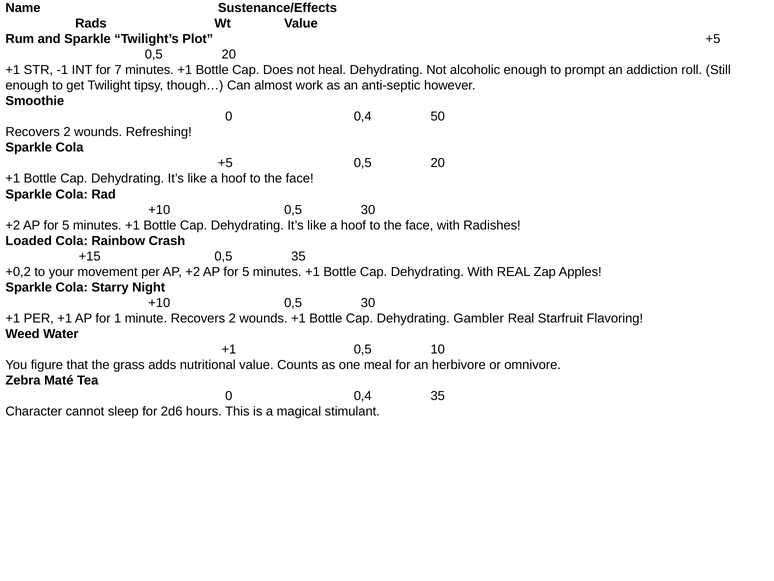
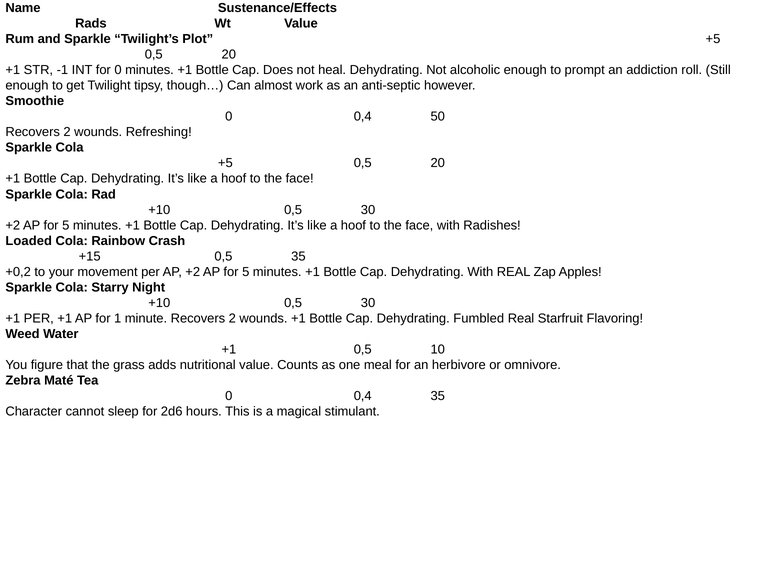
for 7: 7 -> 0
Gambler: Gambler -> Fumbled
